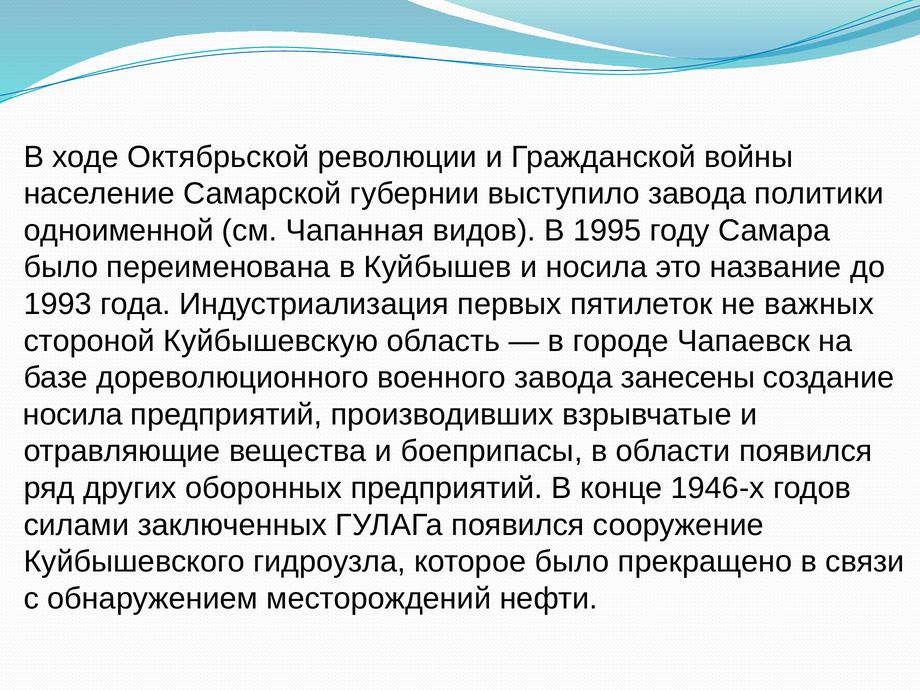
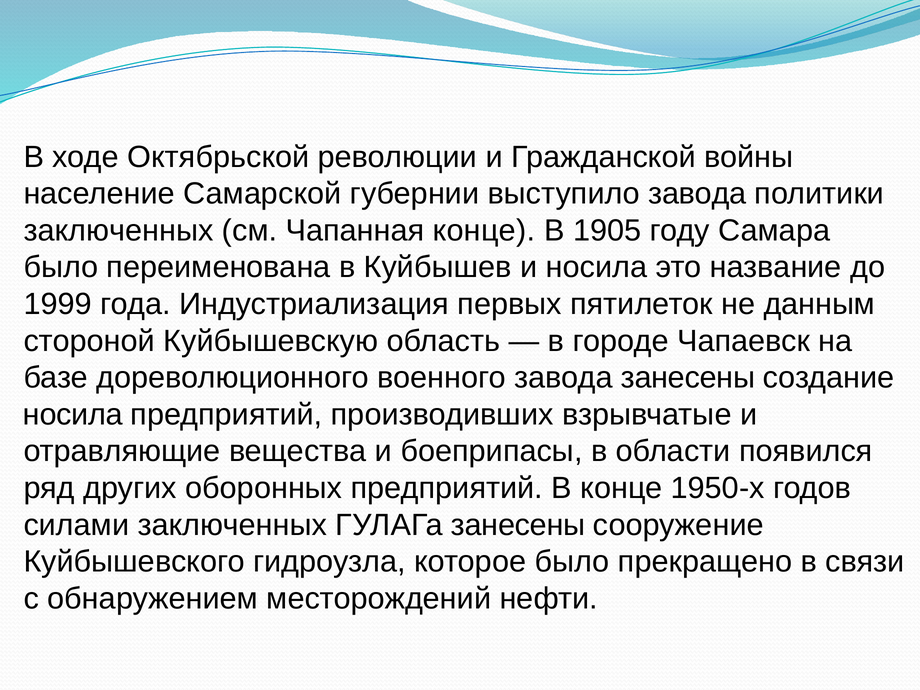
одноименной at (119, 230): одноименной -> заключенных
Чапанная видов: видов -> конце
1995: 1995 -> 1905
1993: 1993 -> 1999
важных: важных -> данным
1946-х: 1946-х -> 1950-х
ГУЛАГа появился: появился -> занесены
